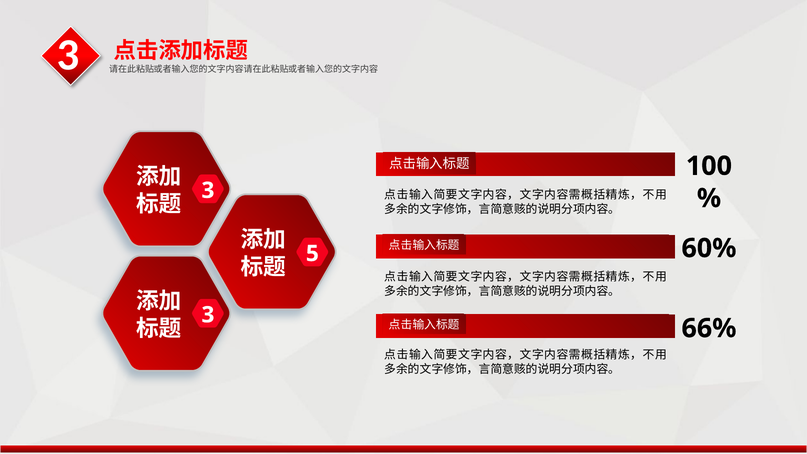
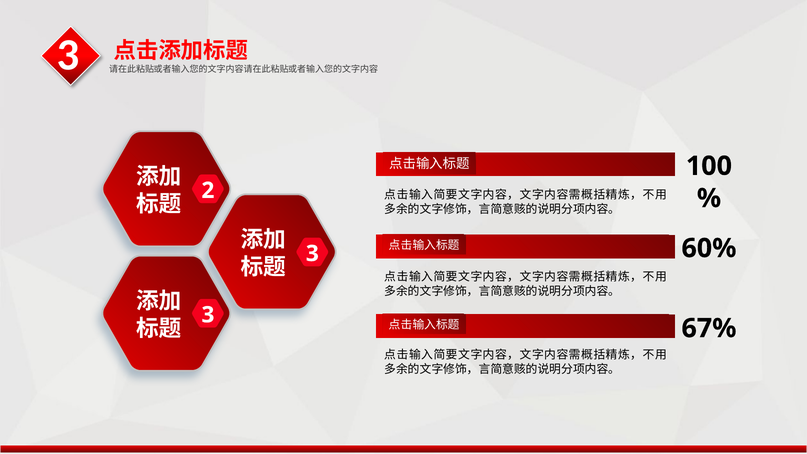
3 at (208, 190): 3 -> 2
5 at (312, 254): 5 -> 3
66%: 66% -> 67%
